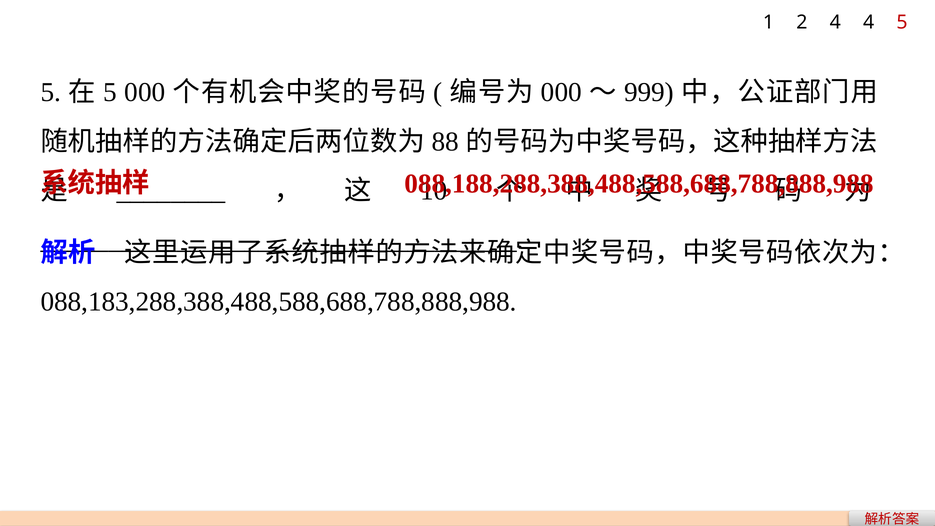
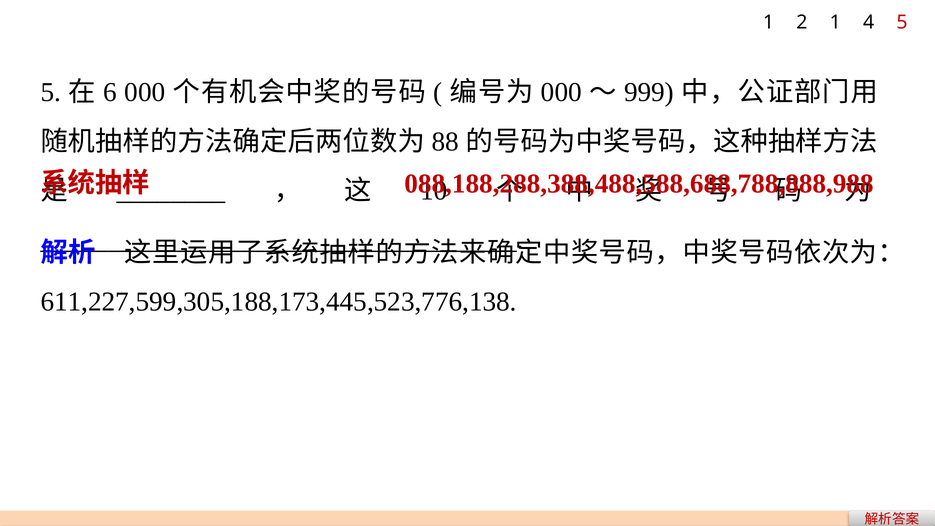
2 4: 4 -> 1
5 at (110, 92): 5 -> 6
088,183,288,388,488,588,688,788,888,988: 088,183,288,388,488,588,688,788,888,988 -> 611,227,599,305,188,173,445,523,776,138
